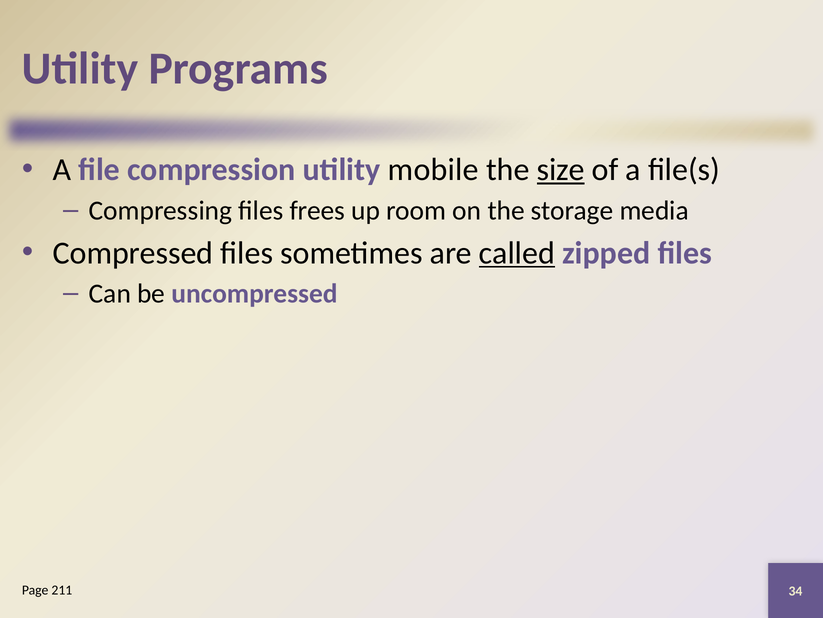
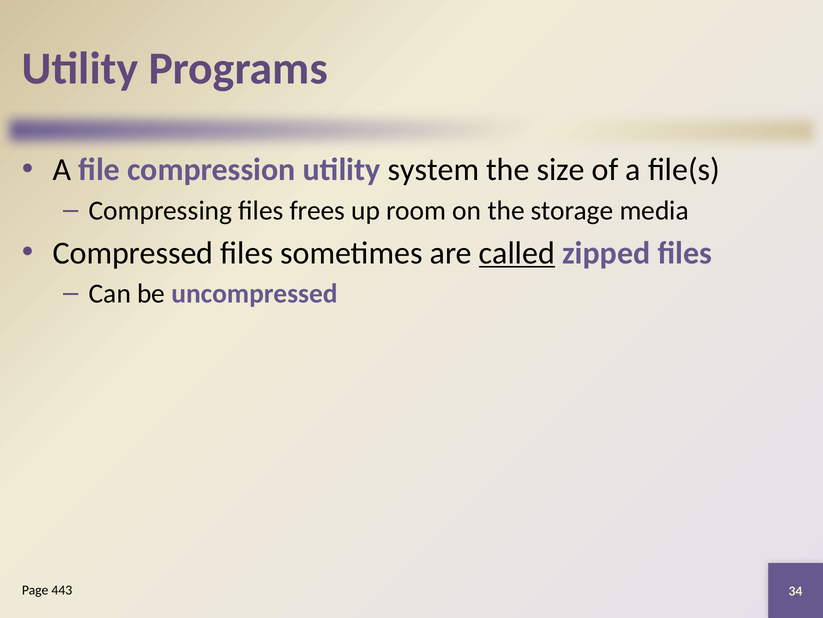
mobile: mobile -> system
size underline: present -> none
211: 211 -> 443
